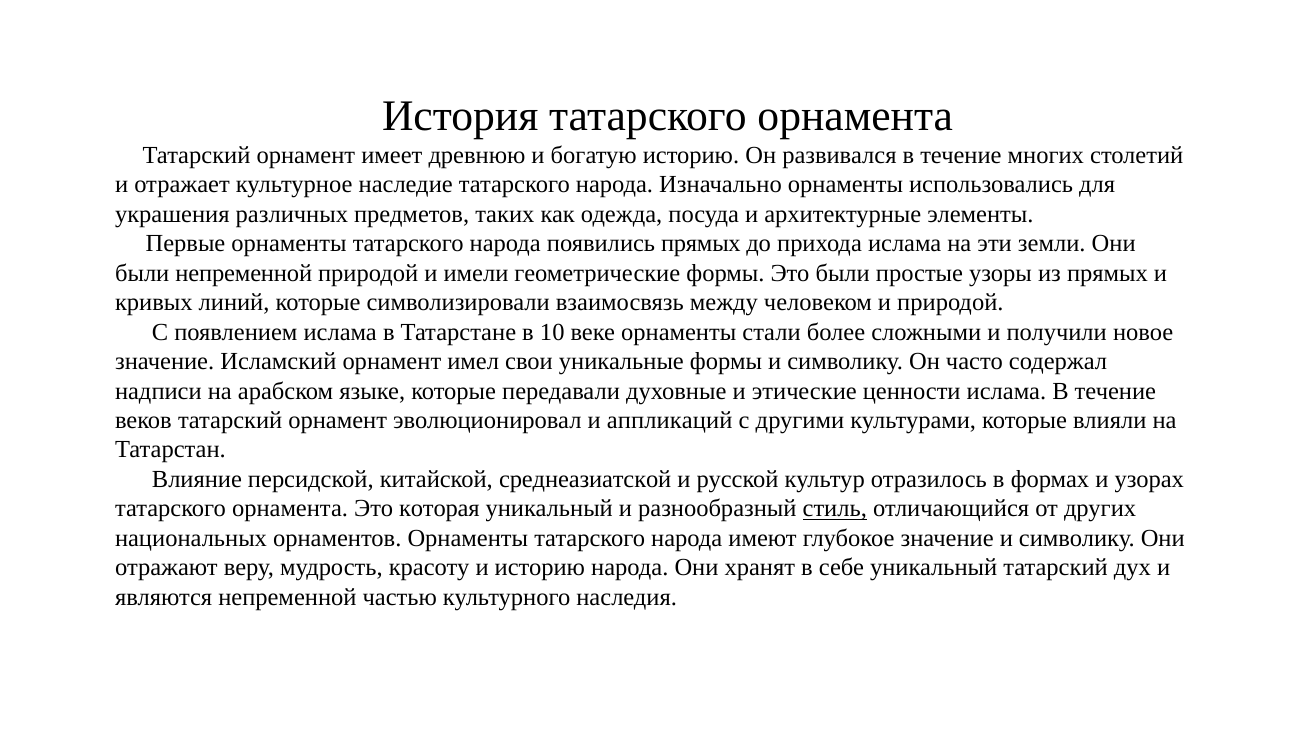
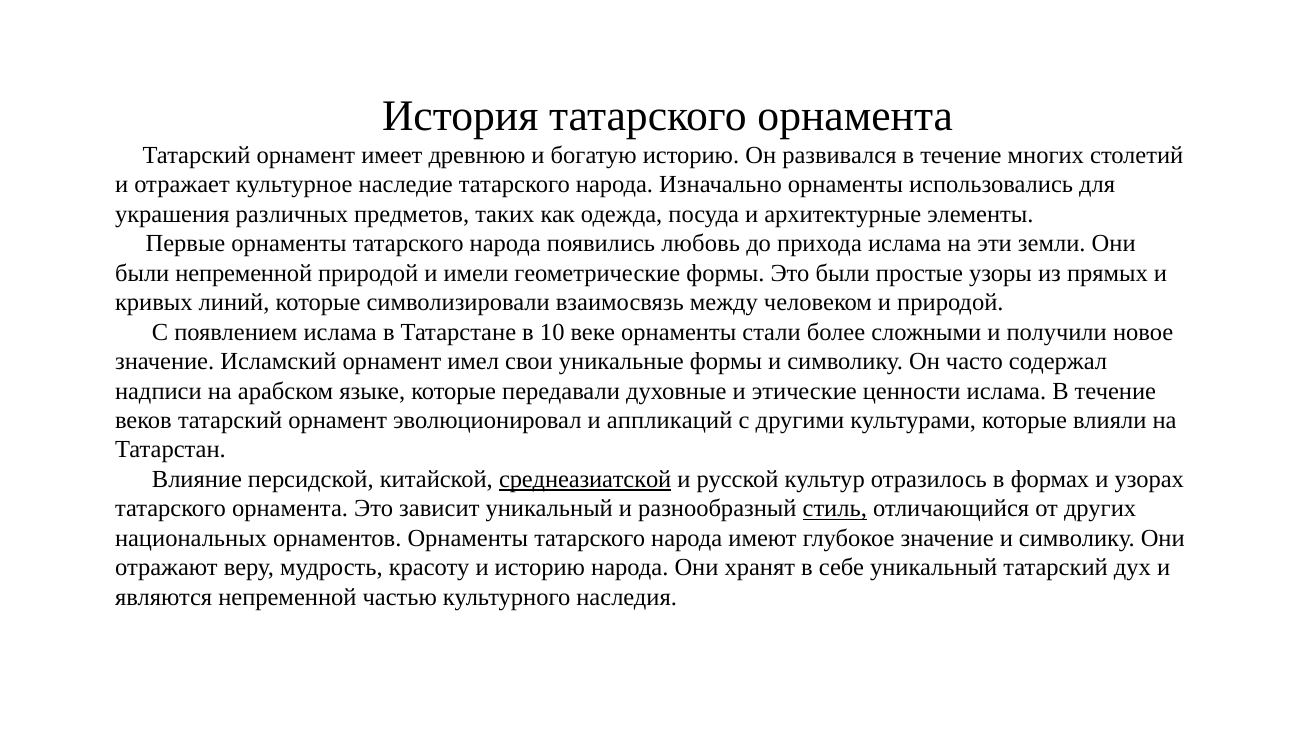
появились прямых: прямых -> любовь
среднеазиатской underline: none -> present
которая: которая -> зависит
